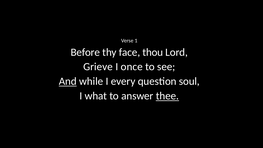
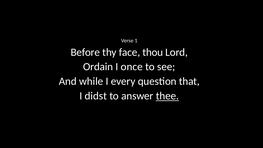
Grieve: Grieve -> Ordain
And underline: present -> none
soul: soul -> that
what: what -> didst
